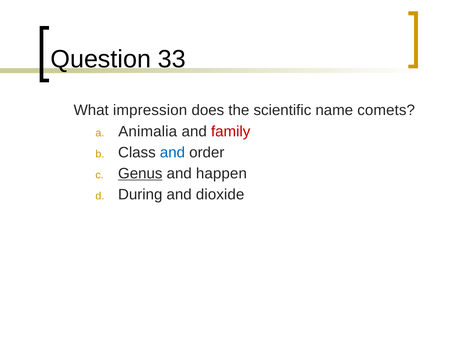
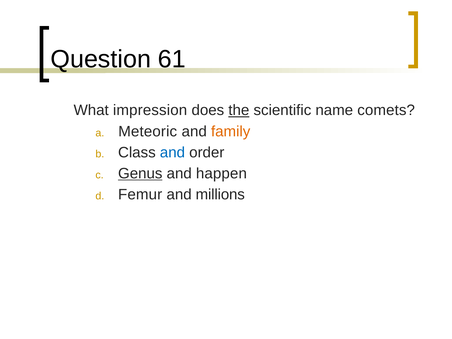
33: 33 -> 61
the underline: none -> present
Animalia: Animalia -> Meteoric
family colour: red -> orange
During: During -> Femur
dioxide: dioxide -> millions
